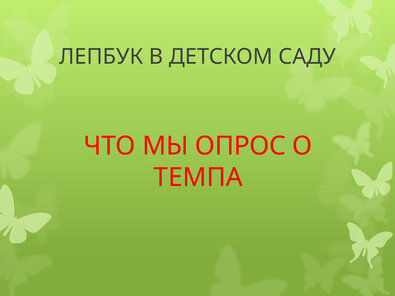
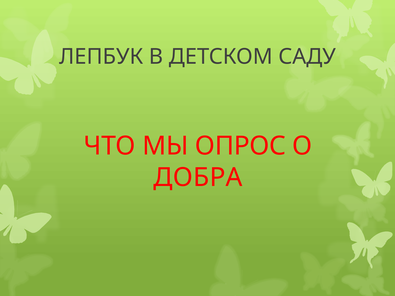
ТЕМПА: ТЕМПА -> ДОБРА
